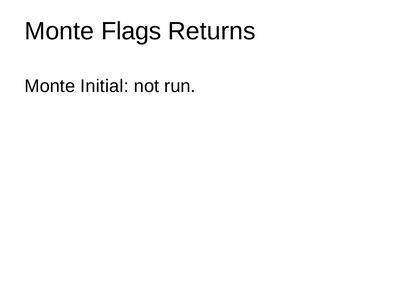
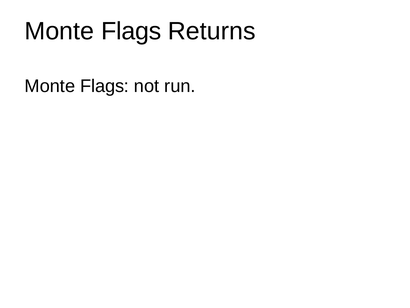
Initial at (104, 86): Initial -> Flags
